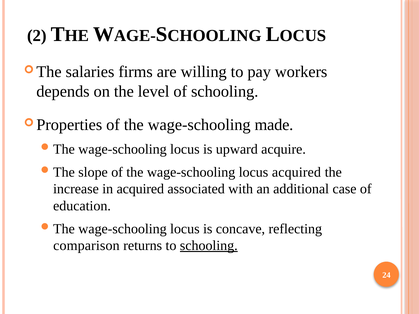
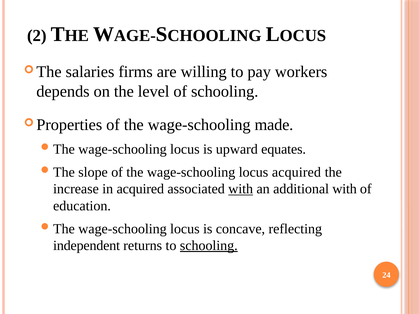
acquire: acquire -> equates
with at (241, 189) underline: none -> present
additional case: case -> with
comparison: comparison -> independent
